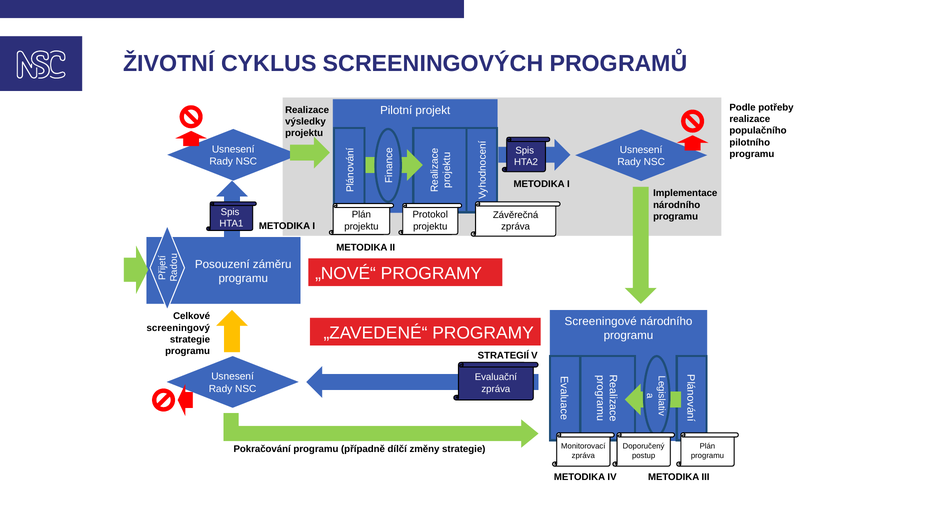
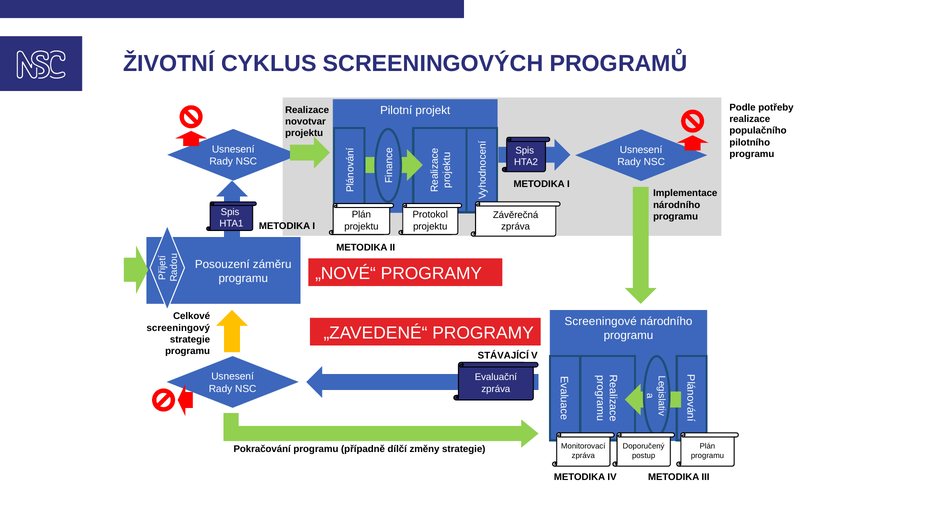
výsledky: výsledky -> novotvar
STRATEGIÍ: STRATEGIÍ -> STÁVAJÍCÍ
